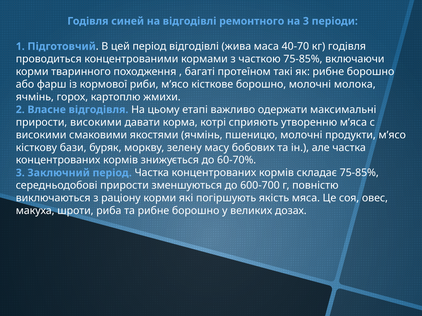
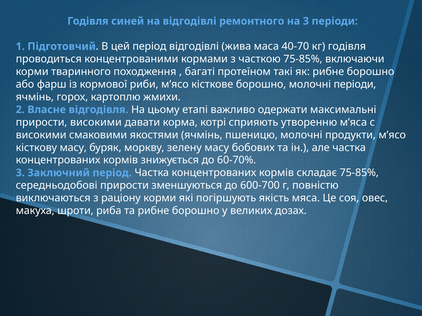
молочні молока: молока -> періоди
кісткову бази: бази -> масу
